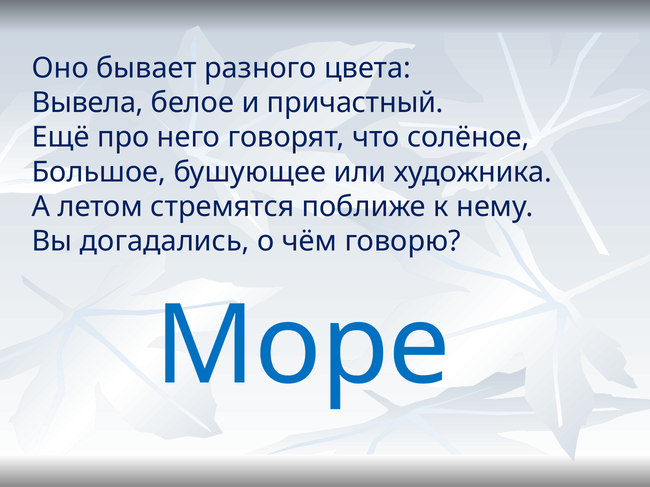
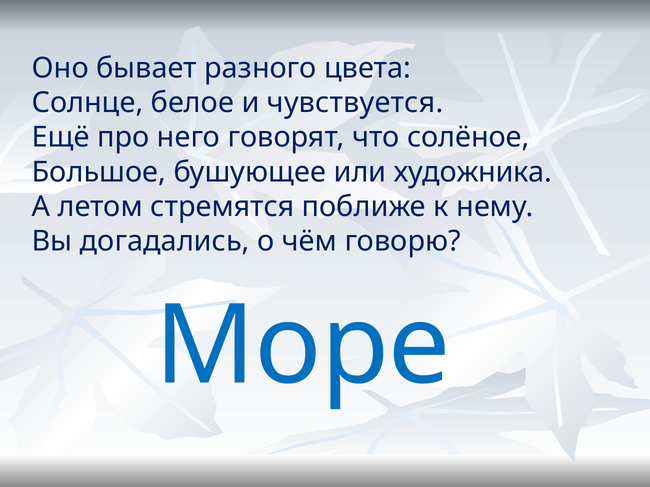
Вывела: Вывела -> Солнце
причастный: причастный -> чувствуется
